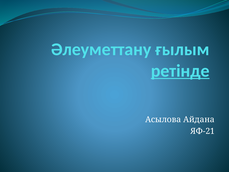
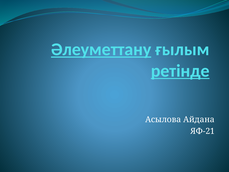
Әлеуметтану underline: none -> present
